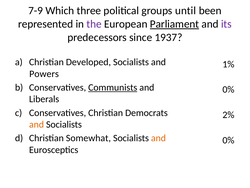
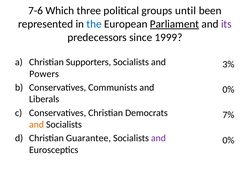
7-9: 7-9 -> 7-6
the colour: purple -> blue
1937: 1937 -> 1999
Developed: Developed -> Supporters
1%: 1% -> 3%
Communists underline: present -> none
2%: 2% -> 7%
Somewhat: Somewhat -> Guarantee
and at (158, 138) colour: orange -> purple
